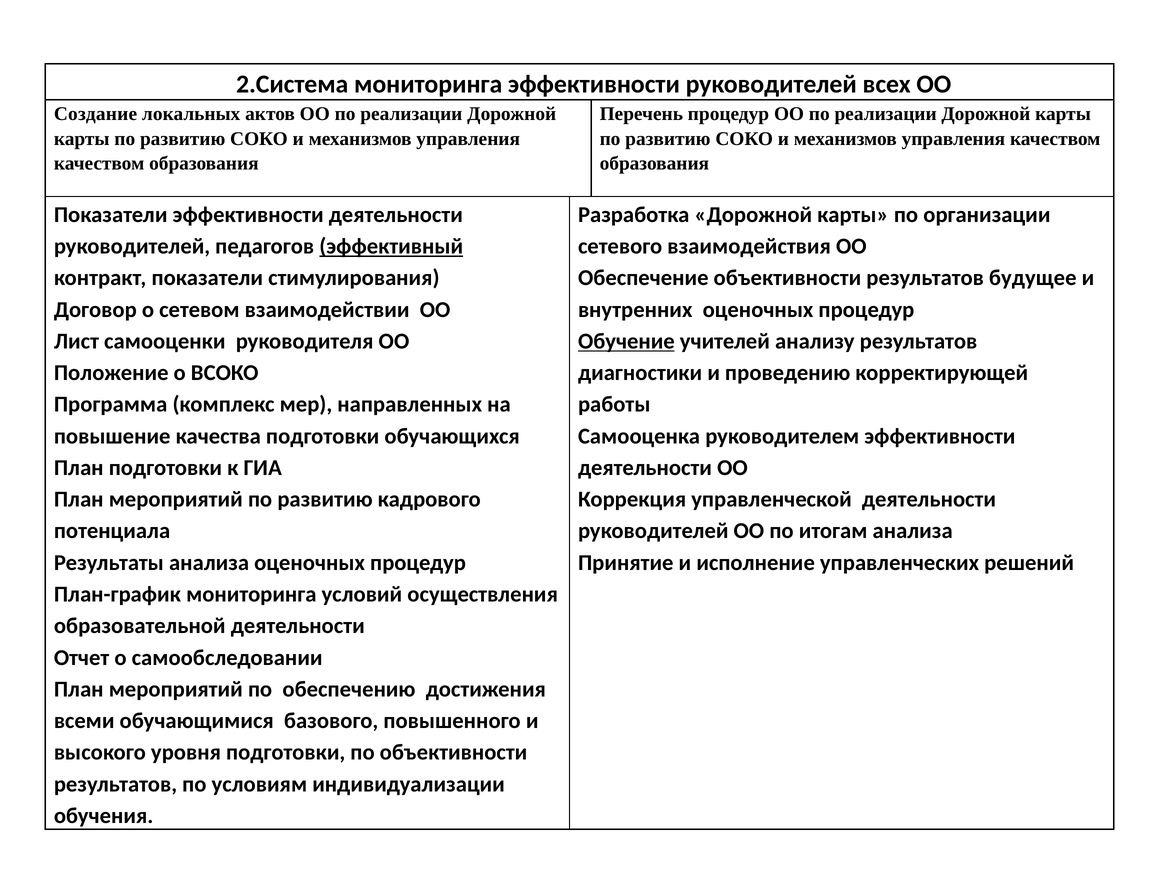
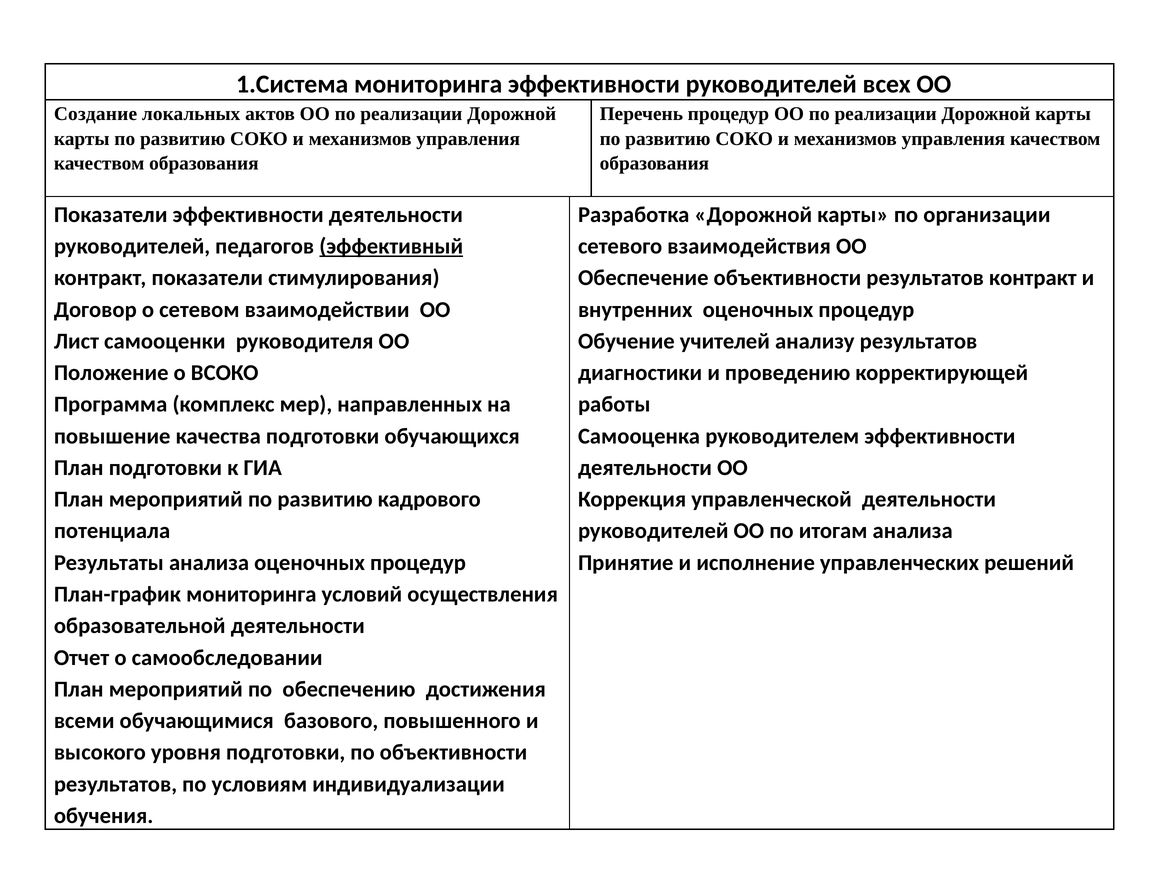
2.Система: 2.Система -> 1.Система
результатов будущее: будущее -> контракт
Обучение underline: present -> none
